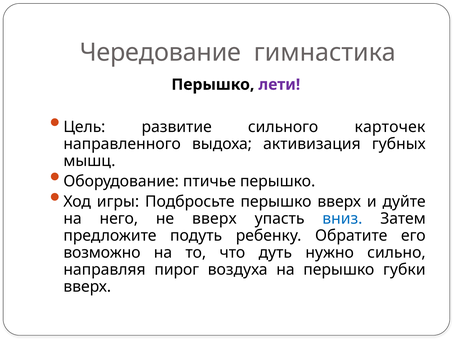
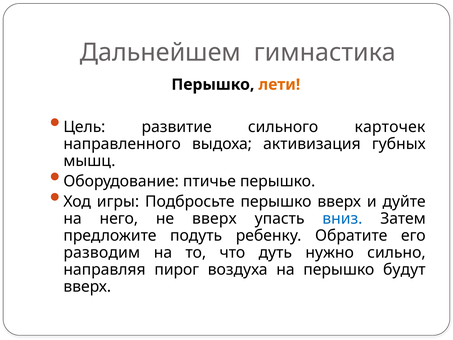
Чередование: Чередование -> Дальнейшем
лети colour: purple -> orange
возможно: возможно -> разводим
губки: губки -> будут
